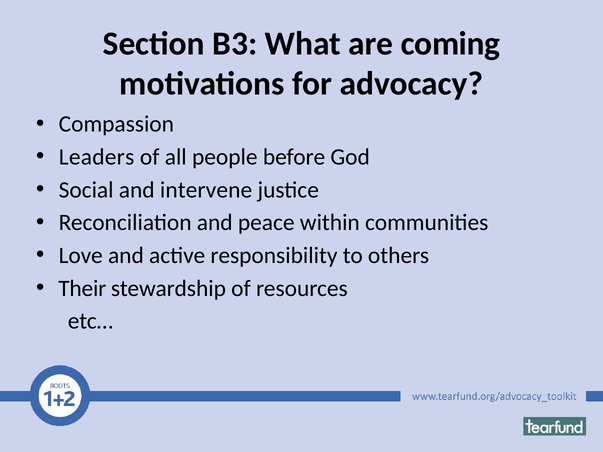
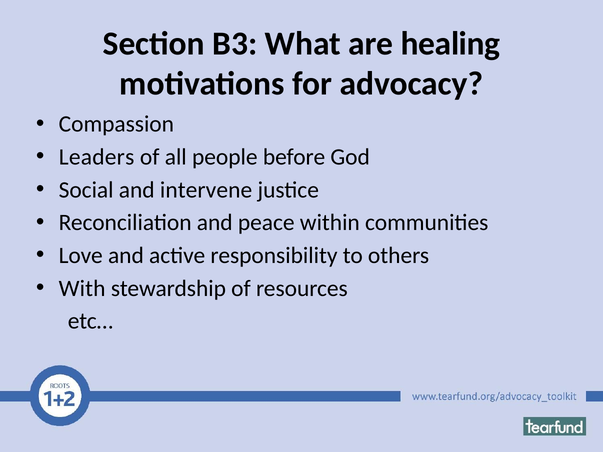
coming: coming -> healing
Their: Their -> With
